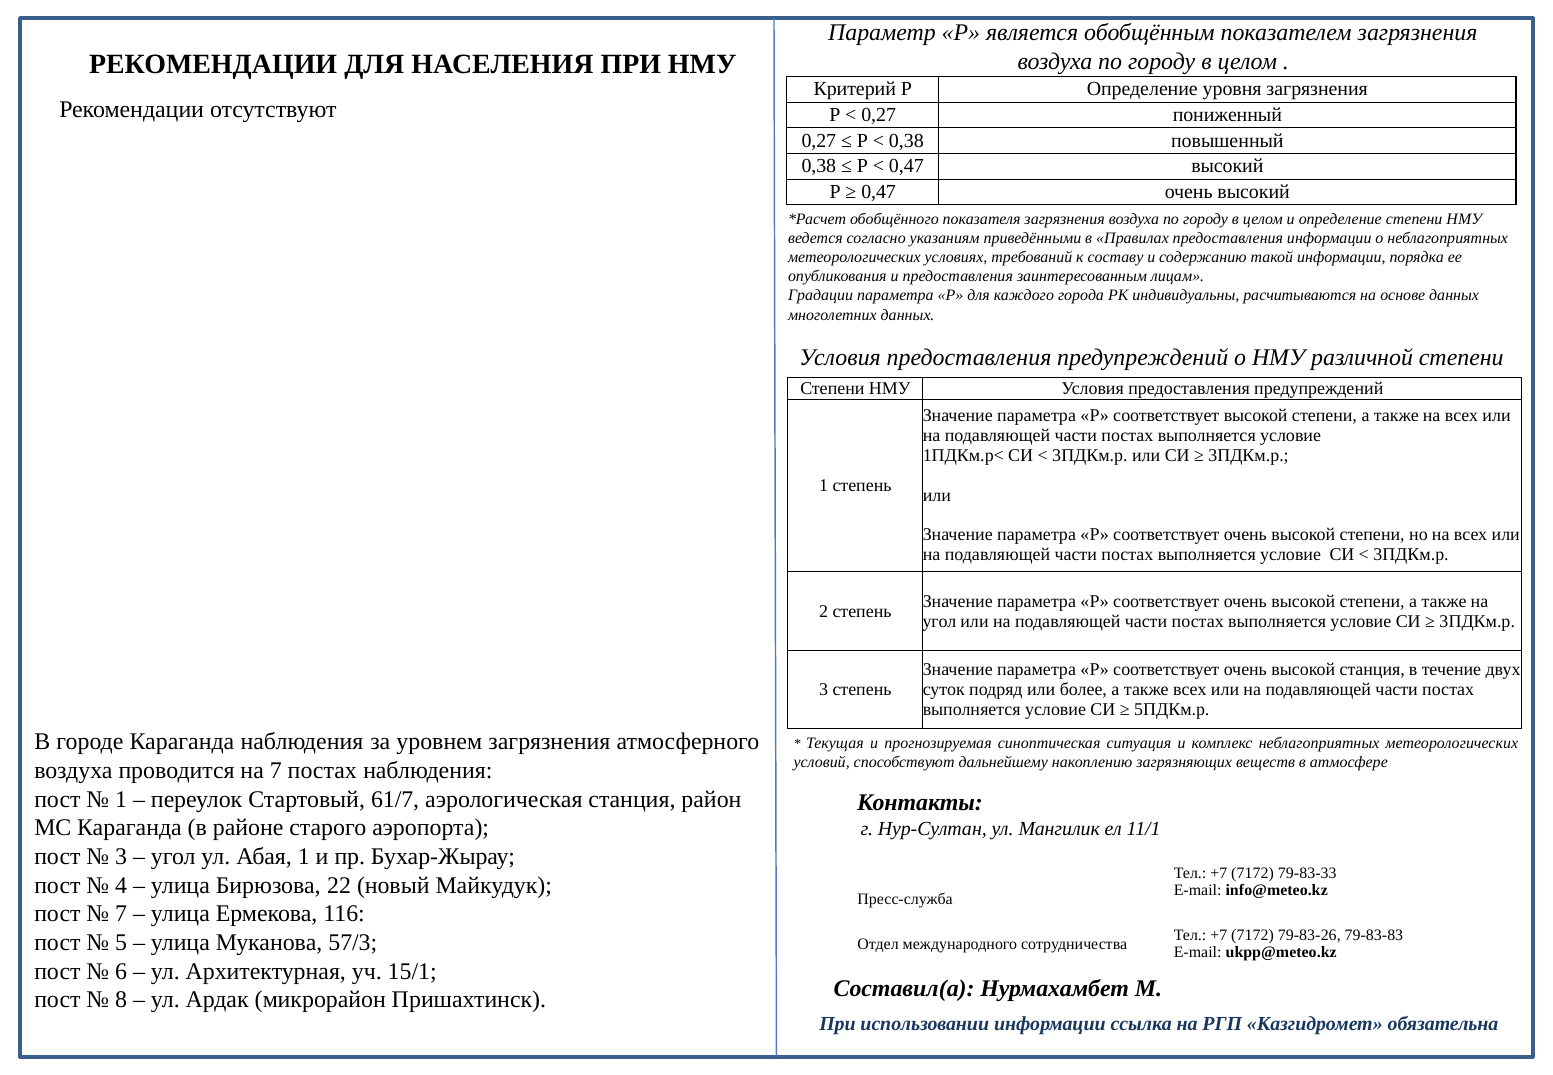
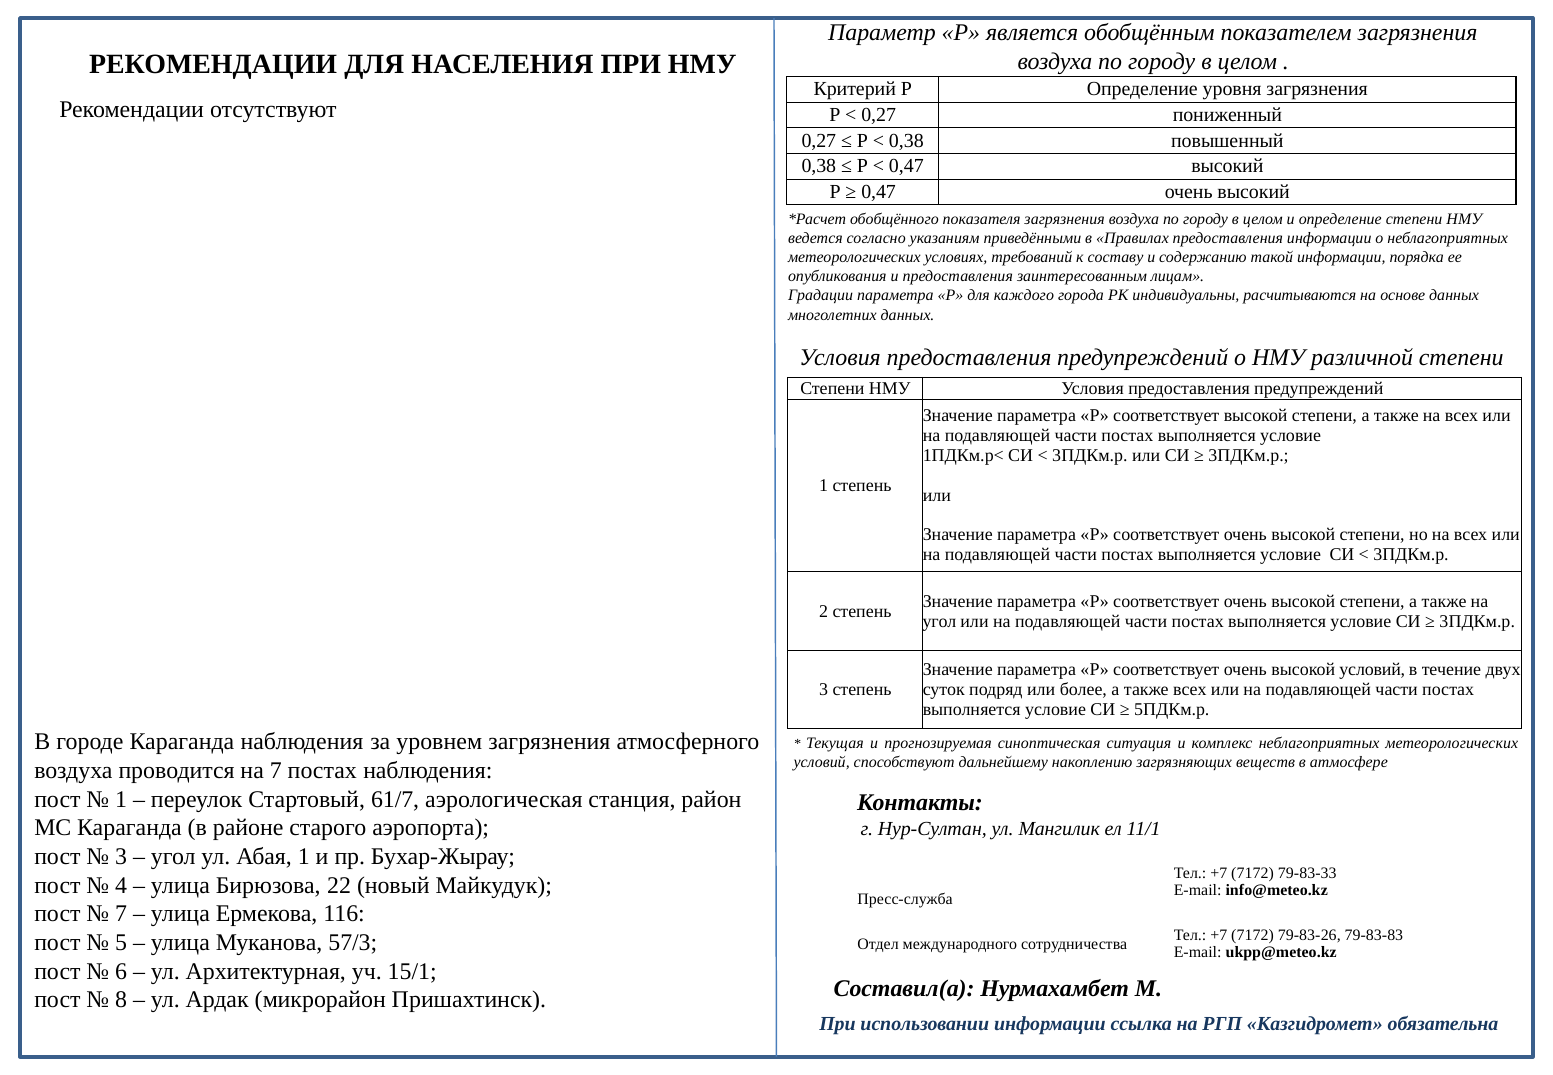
высокой станция: станция -> условий
